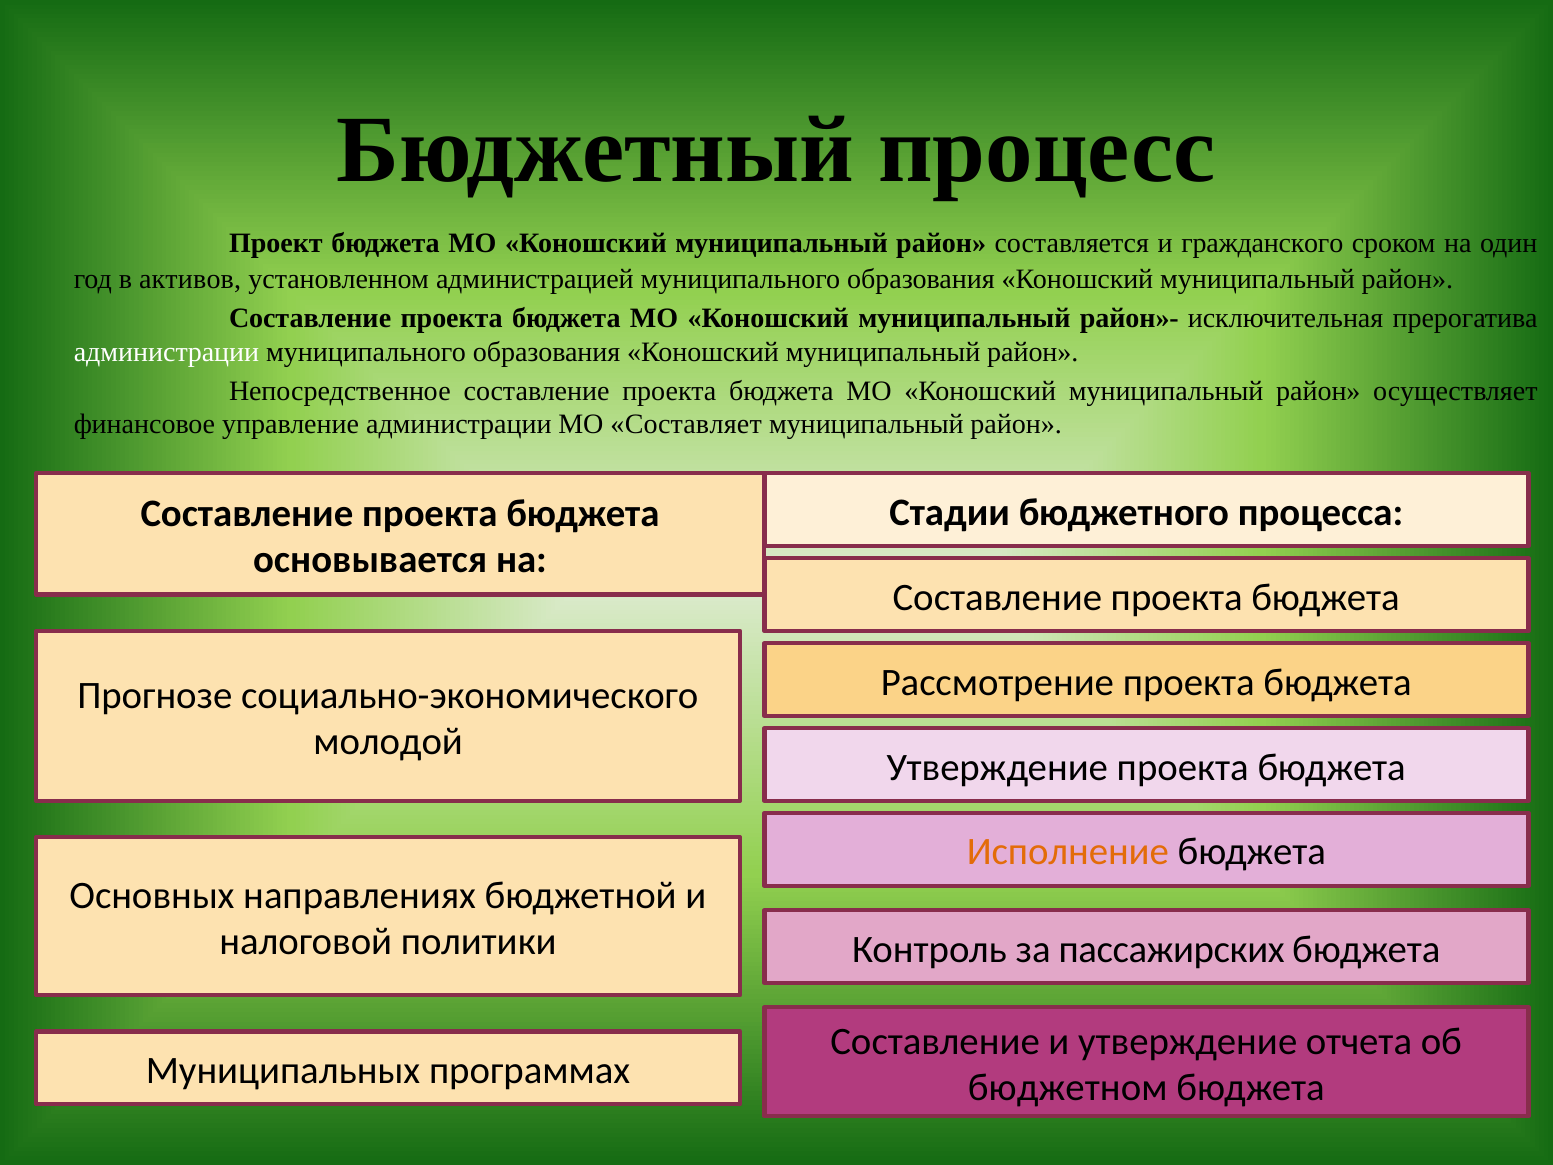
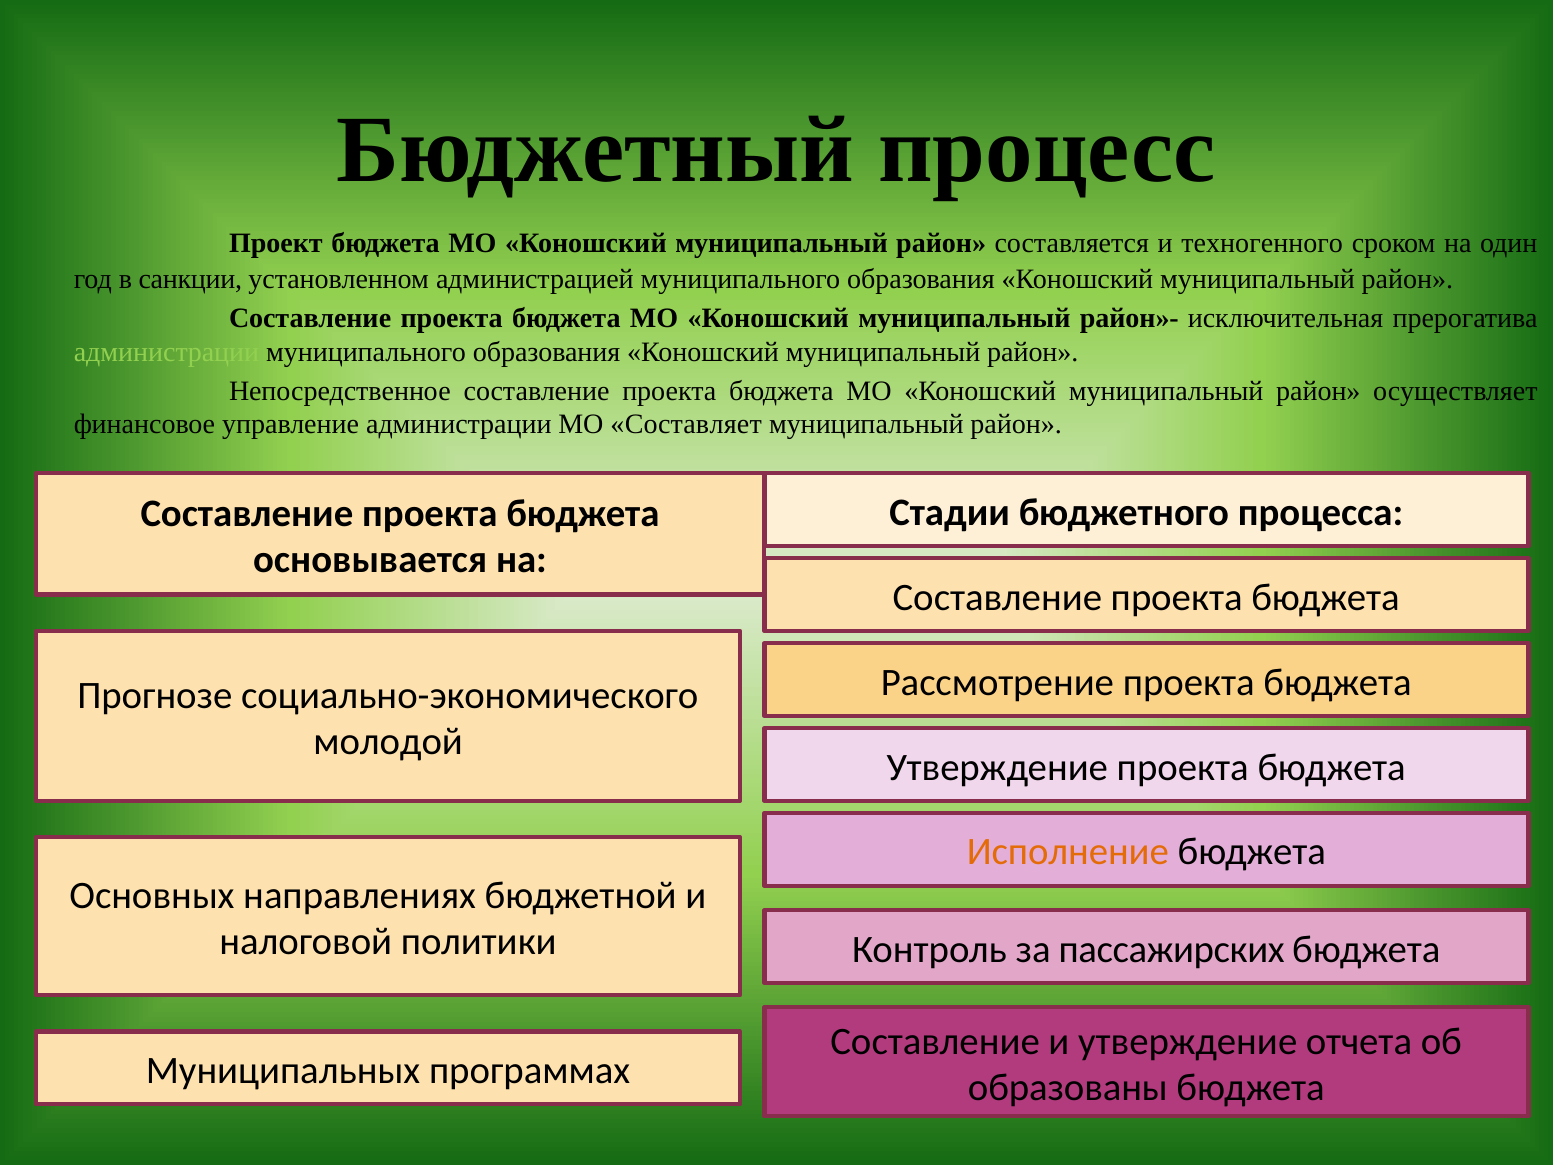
гражданского: гражданского -> техногенного
активов: активов -> санкции
администрации at (167, 352) colour: white -> light green
бюджетном: бюджетном -> образованы
